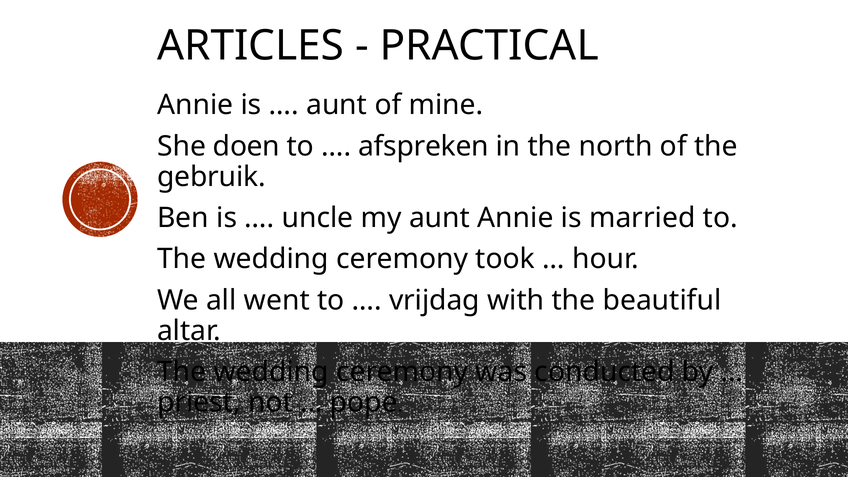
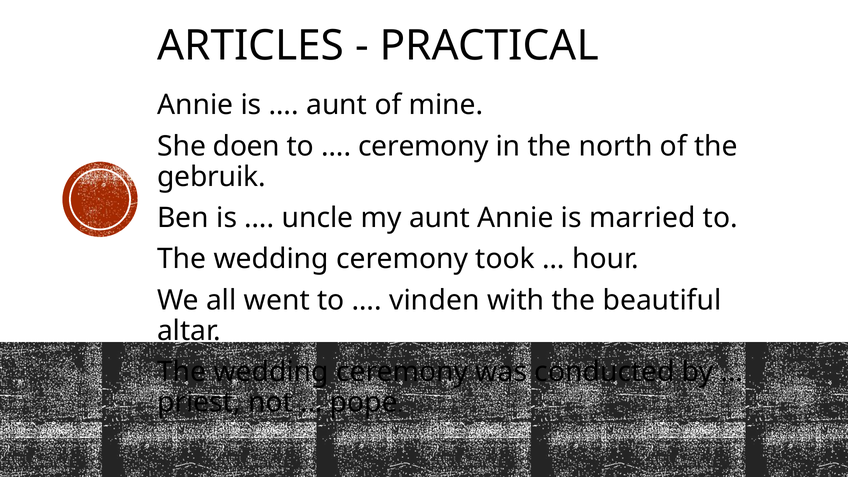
afspreken at (423, 146): afspreken -> ceremony
vrijdag: vrijdag -> vinden
